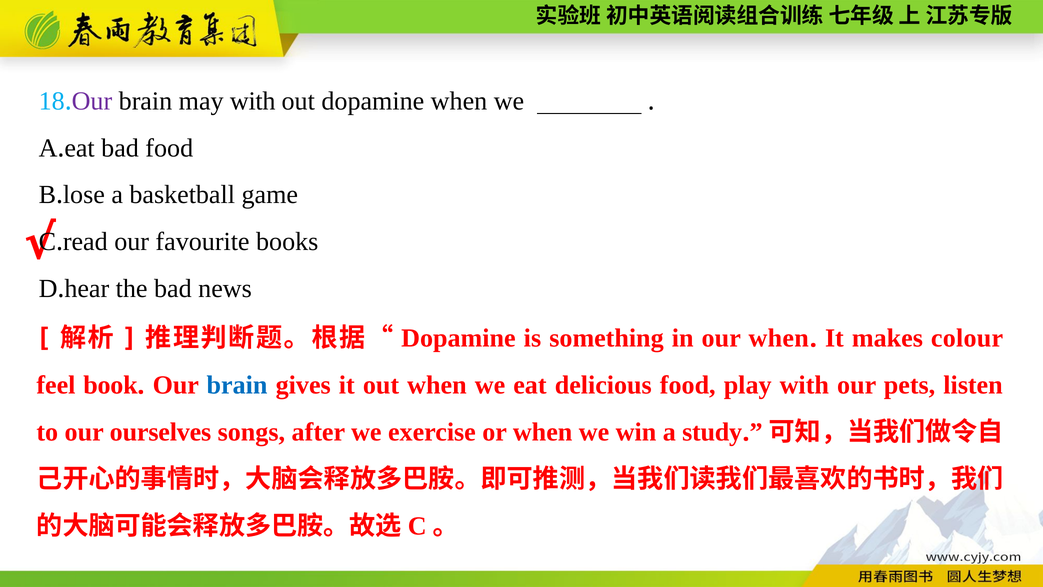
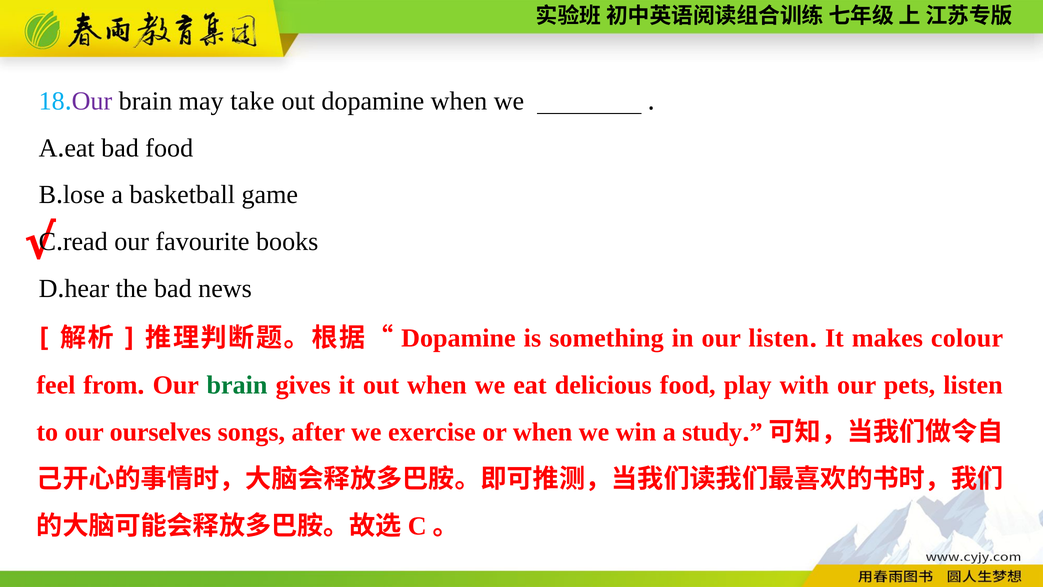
may with: with -> take
our when: when -> listen
book: book -> from
brain at (237, 385) colour: blue -> green
